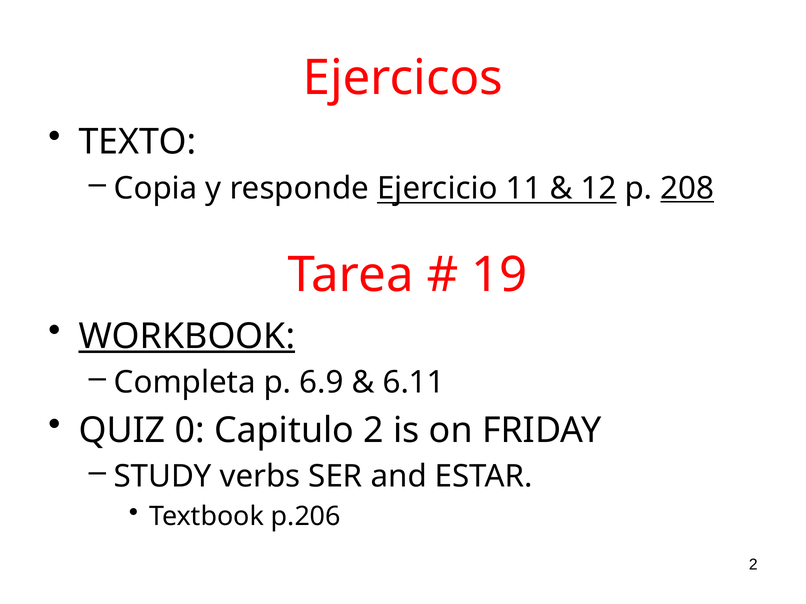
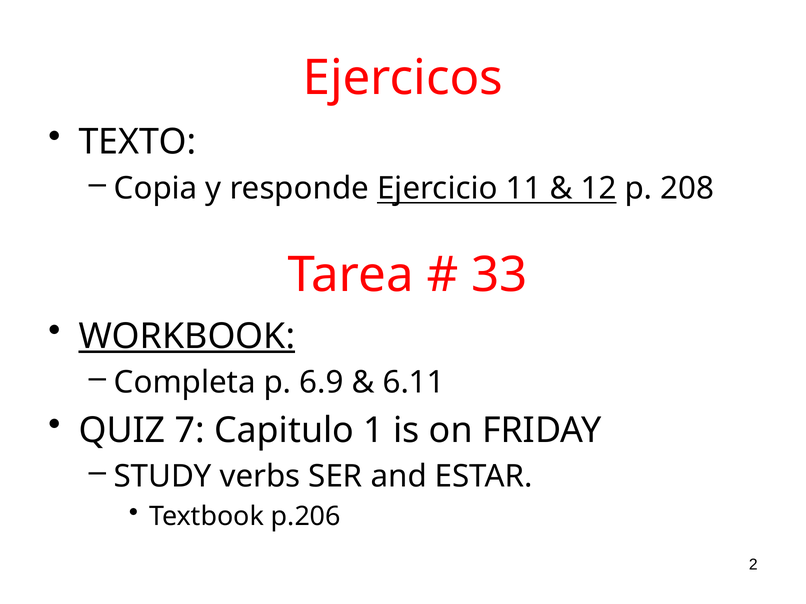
208 underline: present -> none
19: 19 -> 33
0: 0 -> 7
Capitulo 2: 2 -> 1
